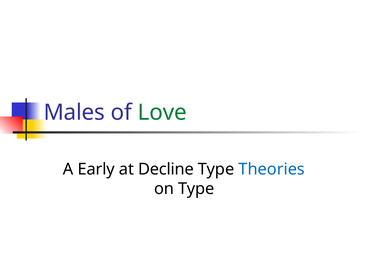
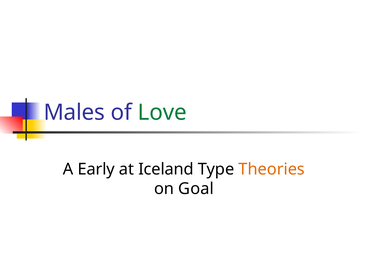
Decline: Decline -> Iceland
Theories colour: blue -> orange
on Type: Type -> Goal
